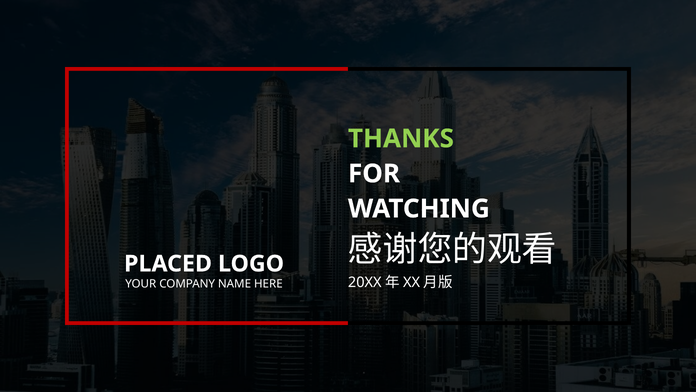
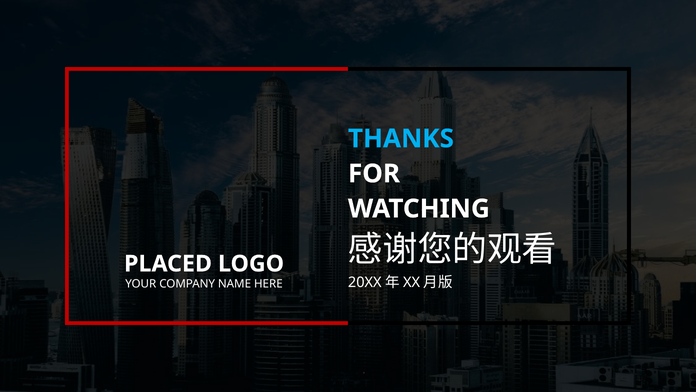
THANKS colour: light green -> light blue
